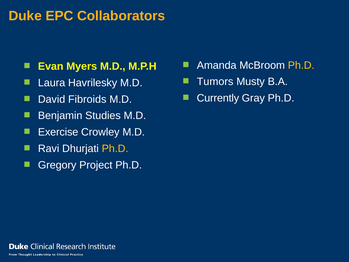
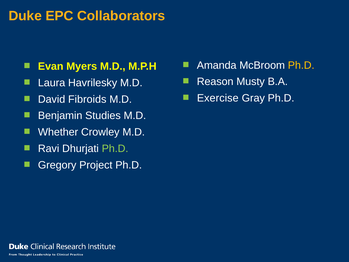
Tumors: Tumors -> Reason
Currently: Currently -> Exercise
Exercise: Exercise -> Whether
Ph.D at (115, 148) colour: yellow -> light green
